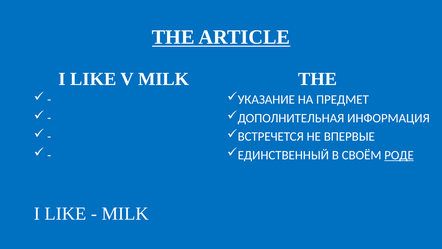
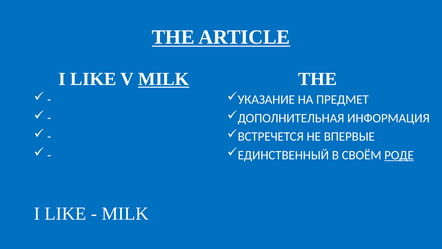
MILK at (164, 79) underline: none -> present
